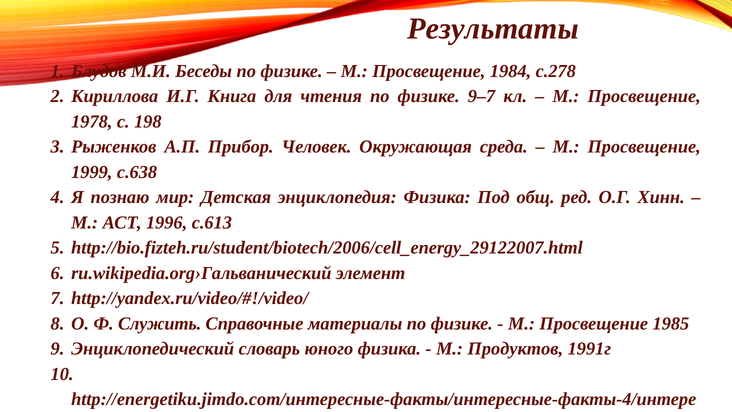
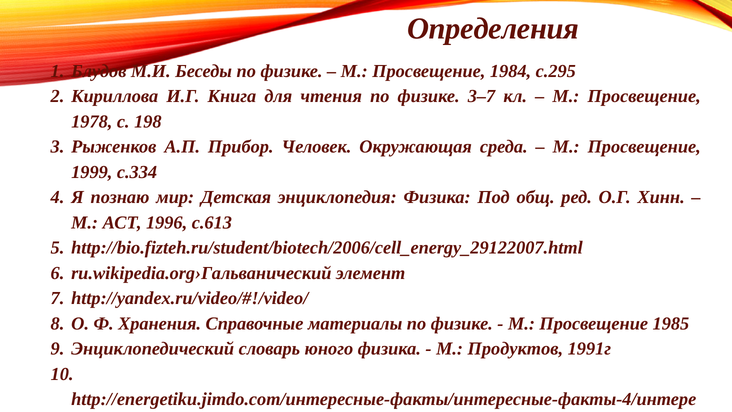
Результаты: Результаты -> Определения
с.278: с.278 -> с.295
9–7: 9–7 -> 3–7
с.638: с.638 -> с.334
Служить: Служить -> Хранения
